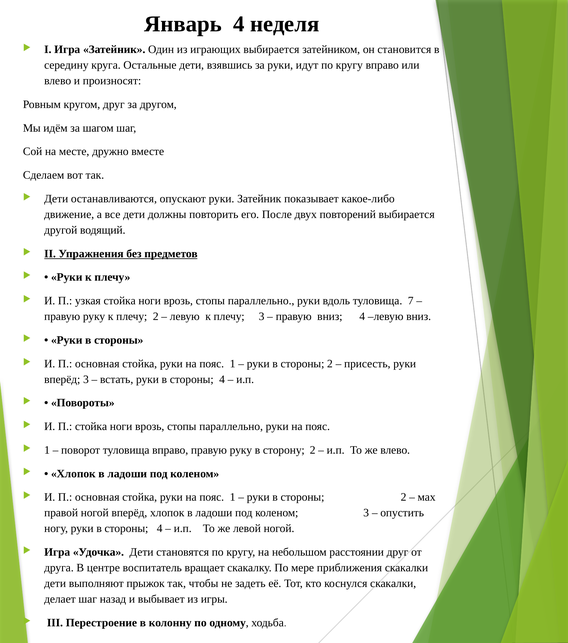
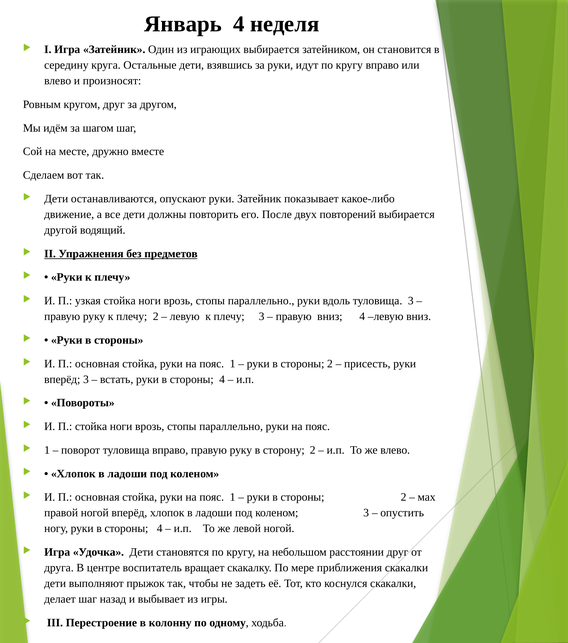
туловища 7: 7 -> 3
